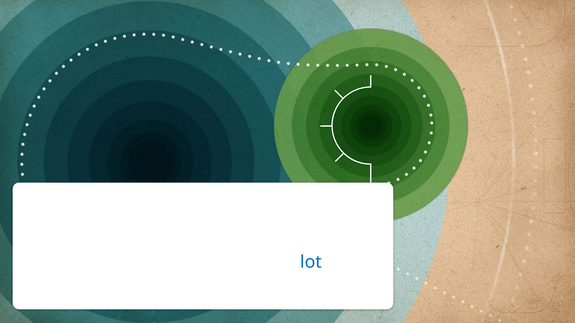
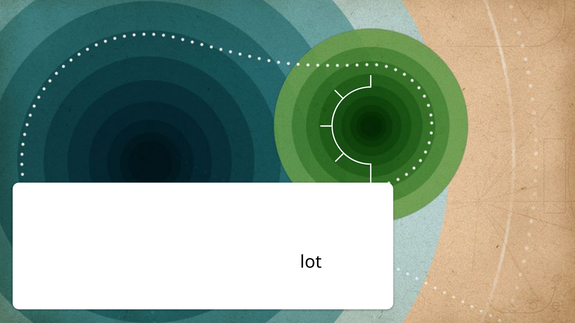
lot colour: blue -> black
